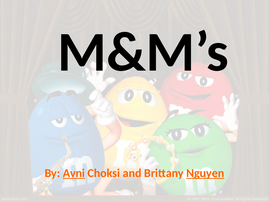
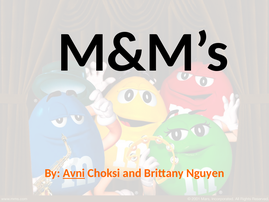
Nguyen underline: present -> none
